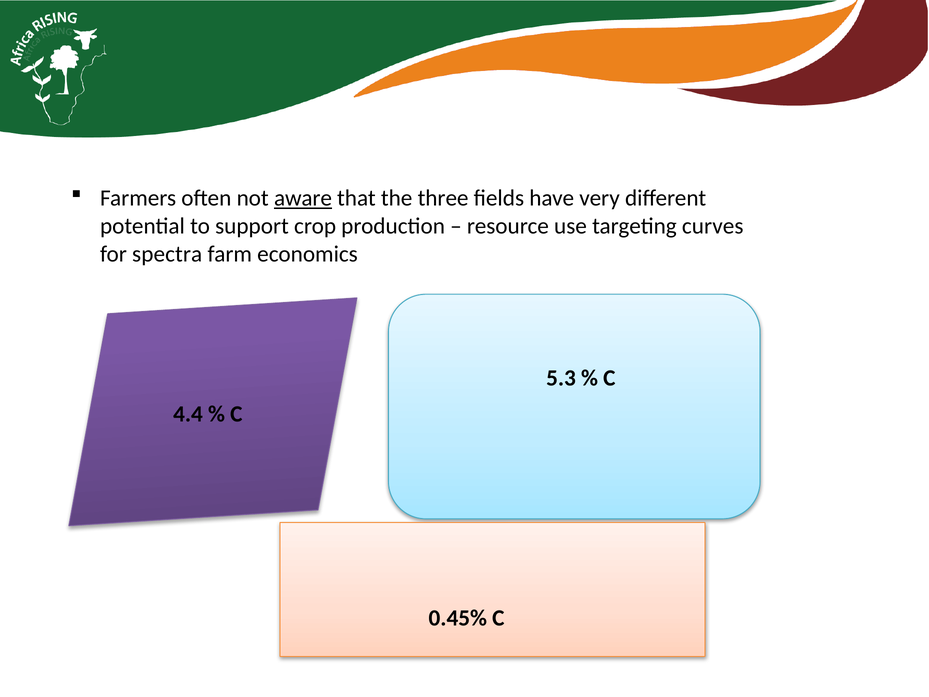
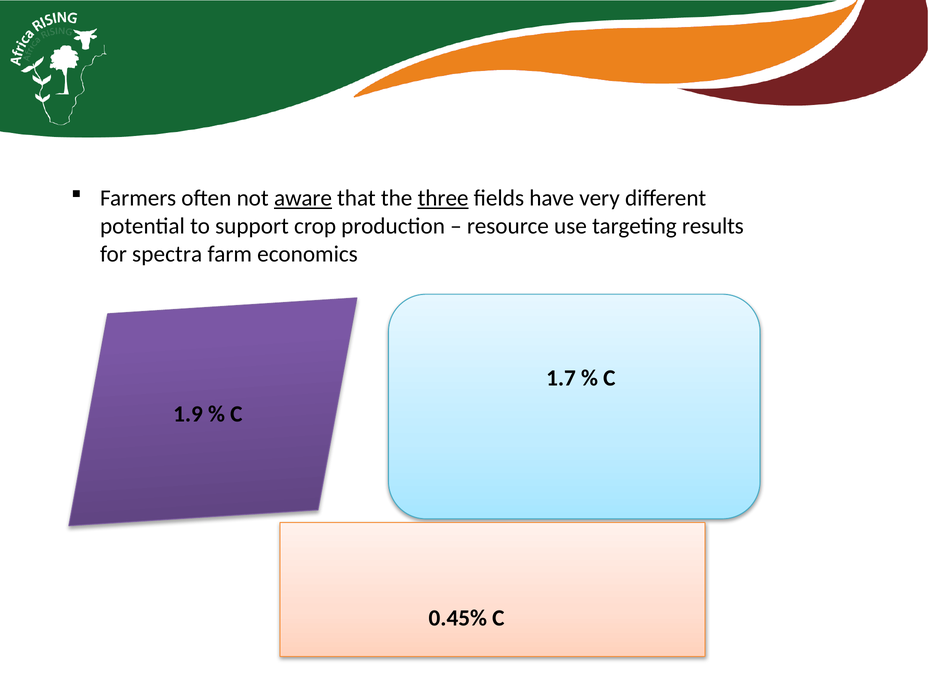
three underline: none -> present
curves: curves -> results
5.3: 5.3 -> 1.7
4.4: 4.4 -> 1.9
